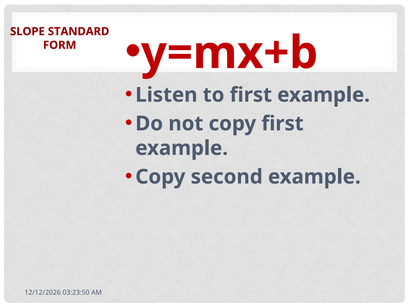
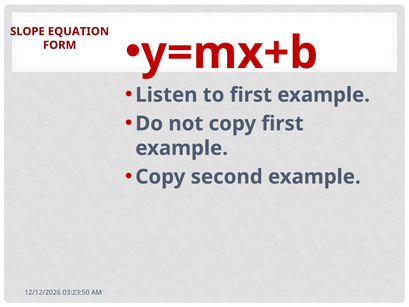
STANDARD: STANDARD -> EQUATION
